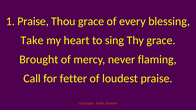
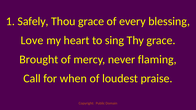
1 Praise: Praise -> Safely
Take: Take -> Love
fetter: fetter -> when
